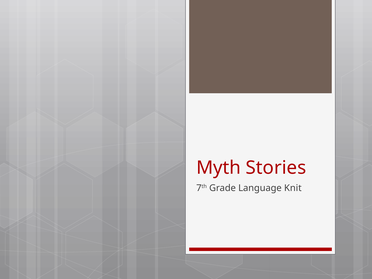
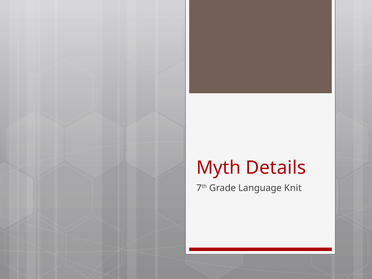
Stories: Stories -> Details
